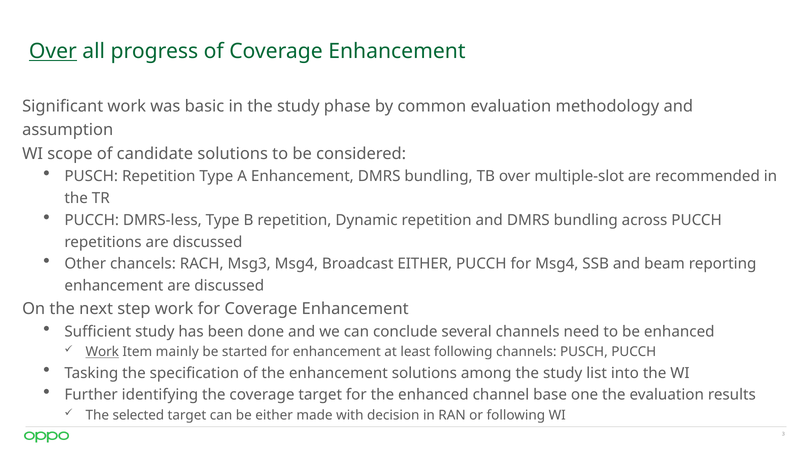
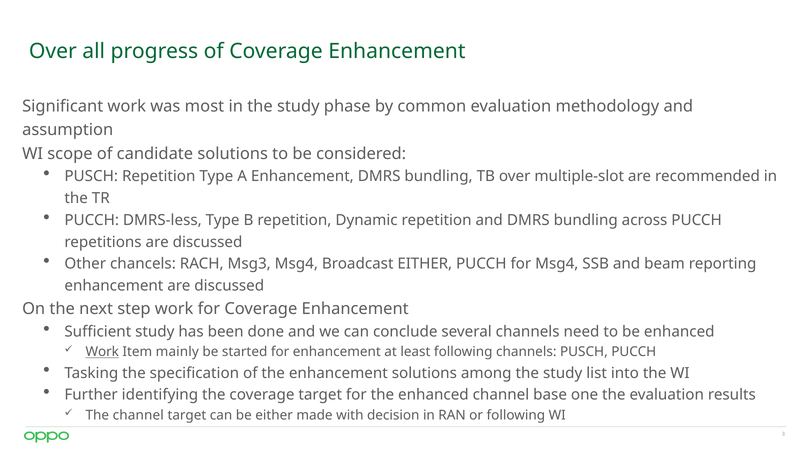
Over at (53, 51) underline: present -> none
basic: basic -> most
The selected: selected -> channel
